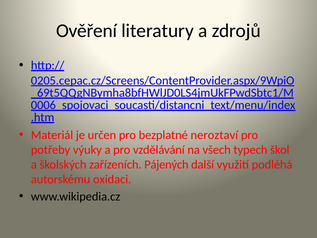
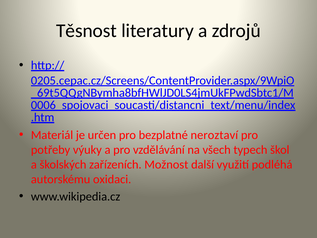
Ověření: Ověření -> Těsnost
Pájených: Pájených -> Možnost
